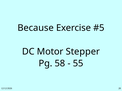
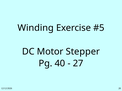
Because: Because -> Winding
58: 58 -> 40
55: 55 -> 27
